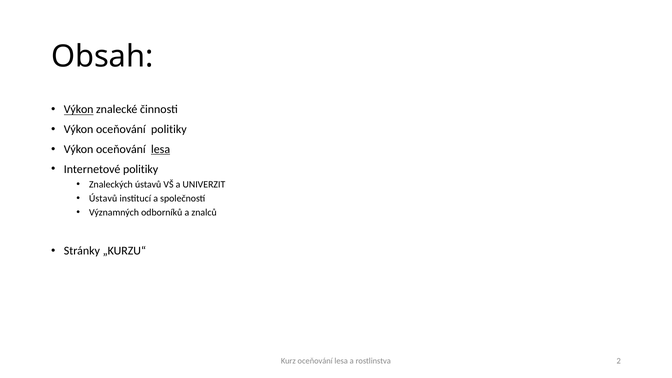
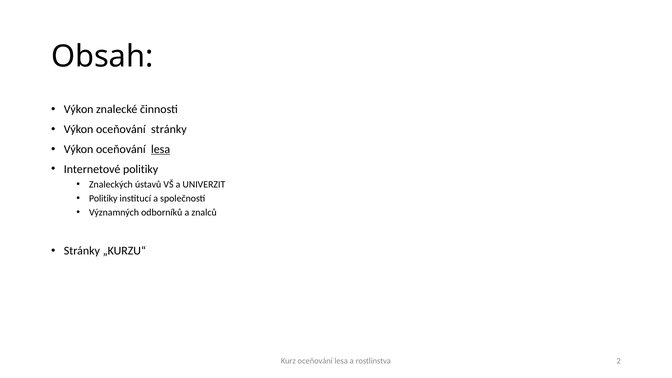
Výkon at (79, 109) underline: present -> none
oceňování politiky: politiky -> stránky
Ústavů at (103, 198): Ústavů -> Politiky
